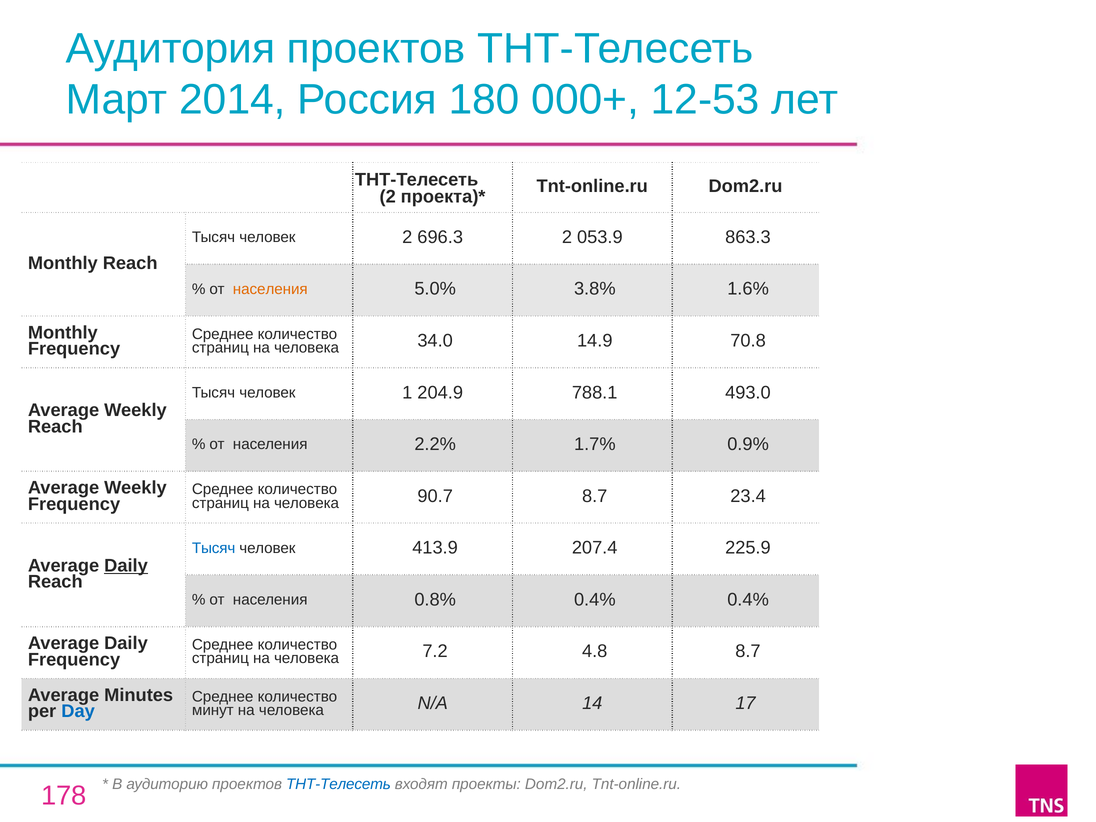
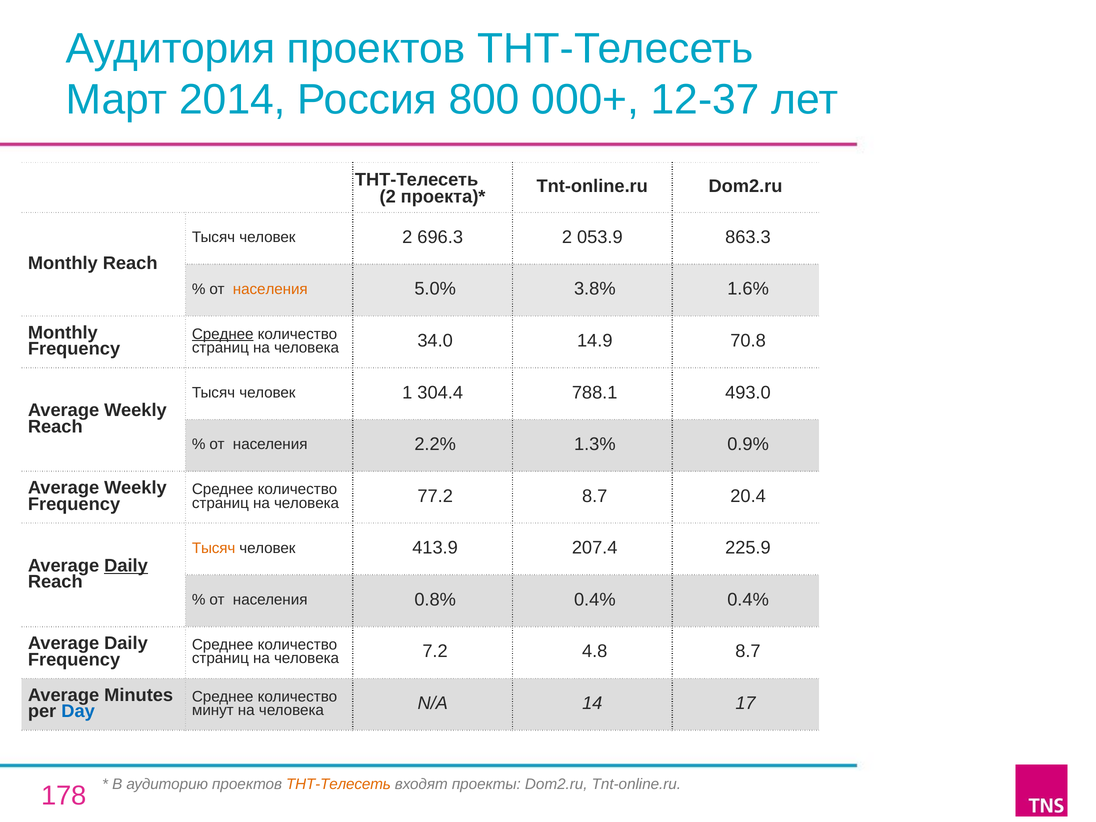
180: 180 -> 800
12-53: 12-53 -> 12-37
Среднее at (223, 334) underline: none -> present
204.9: 204.9 -> 304.4
1.7%: 1.7% -> 1.3%
90.7: 90.7 -> 77.2
23.4: 23.4 -> 20.4
Тысяч at (214, 548) colour: blue -> orange
ТНТ-Телесеть at (338, 784) colour: blue -> orange
